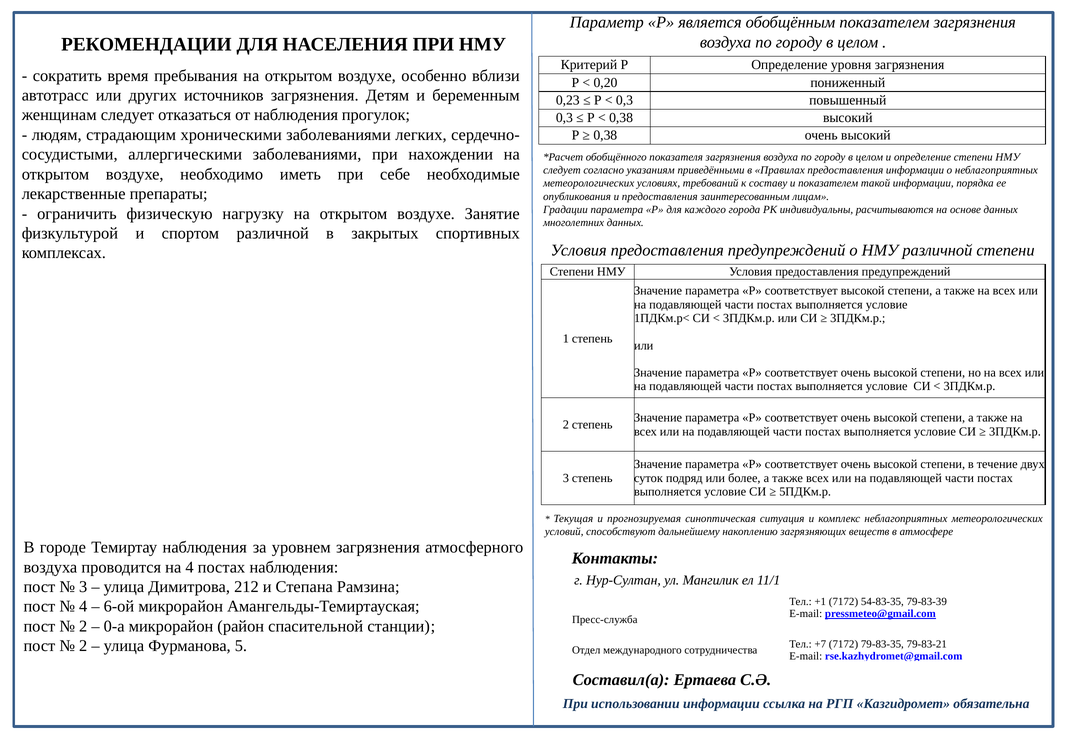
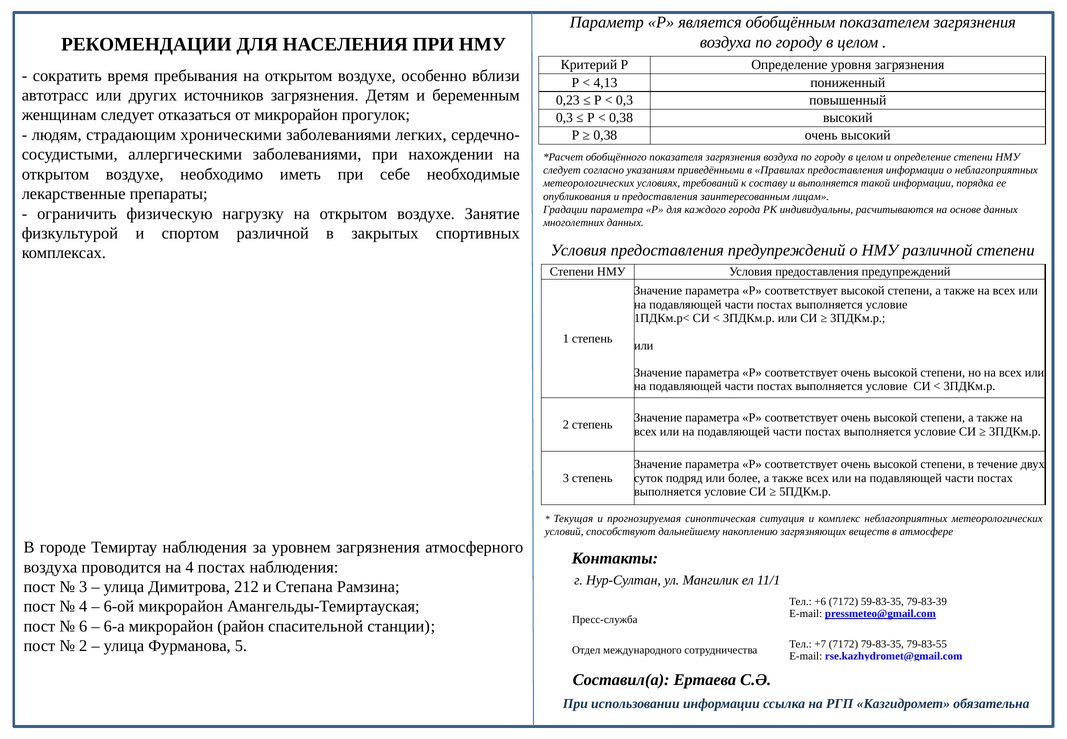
0,20: 0,20 -> 4,13
от наблюдения: наблюдения -> микрорайон
и показателем: показателем -> выполняется
+1: +1 -> +6
54-83-35: 54-83-35 -> 59-83-35
2 at (83, 626): 2 -> 6
0-а: 0-а -> 6-а
79-83-21: 79-83-21 -> 79-83-55
